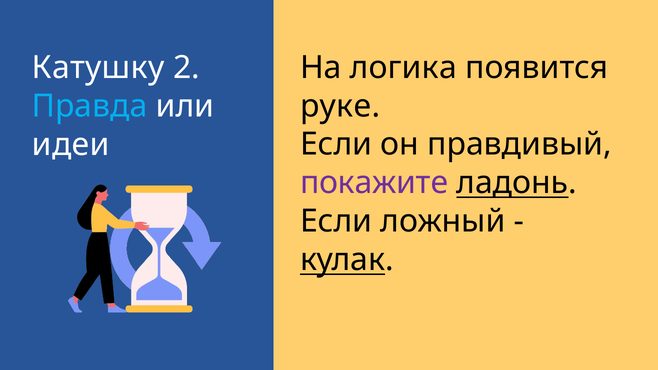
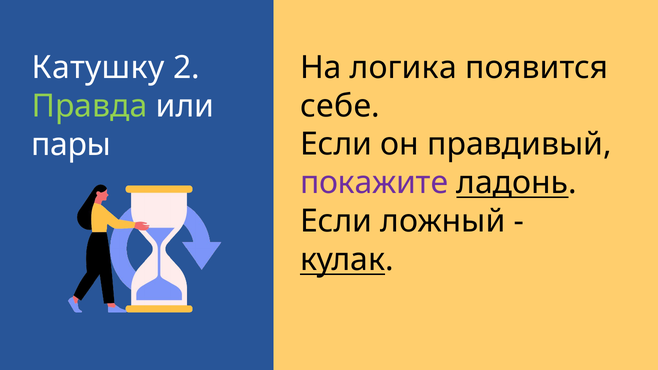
Правда colour: light blue -> light green
руке: руке -> себе
идеи: идеи -> пары
